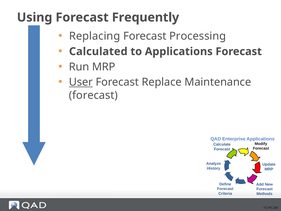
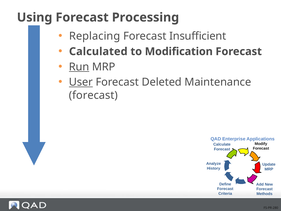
Frequently: Frequently -> Processing
Processing: Processing -> Insufficient
to Applications: Applications -> Modification
Run underline: none -> present
Replace: Replace -> Deleted
